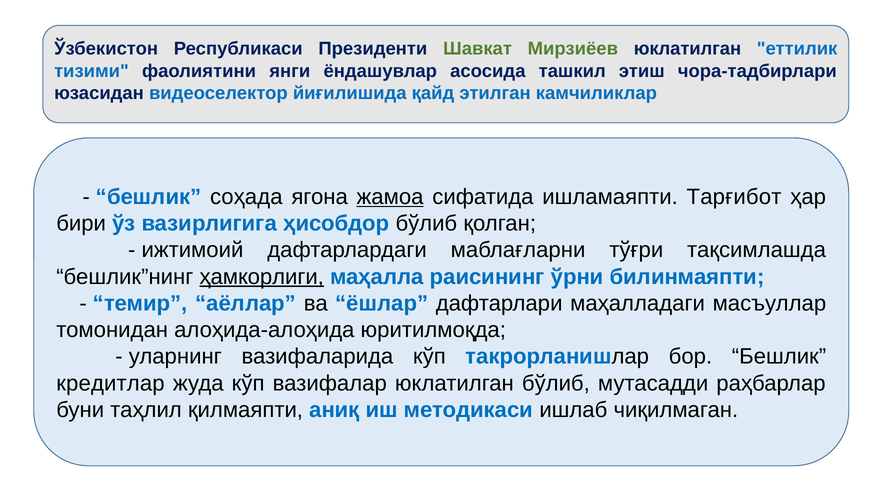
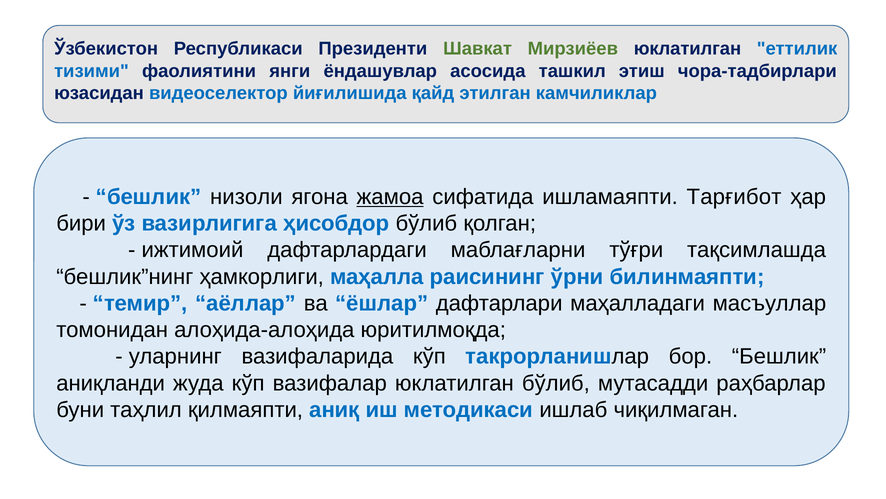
соҳада: соҳада -> низоли
ҳамкорлиги underline: present -> none
кредитлар: кредитлар -> аниқланди
